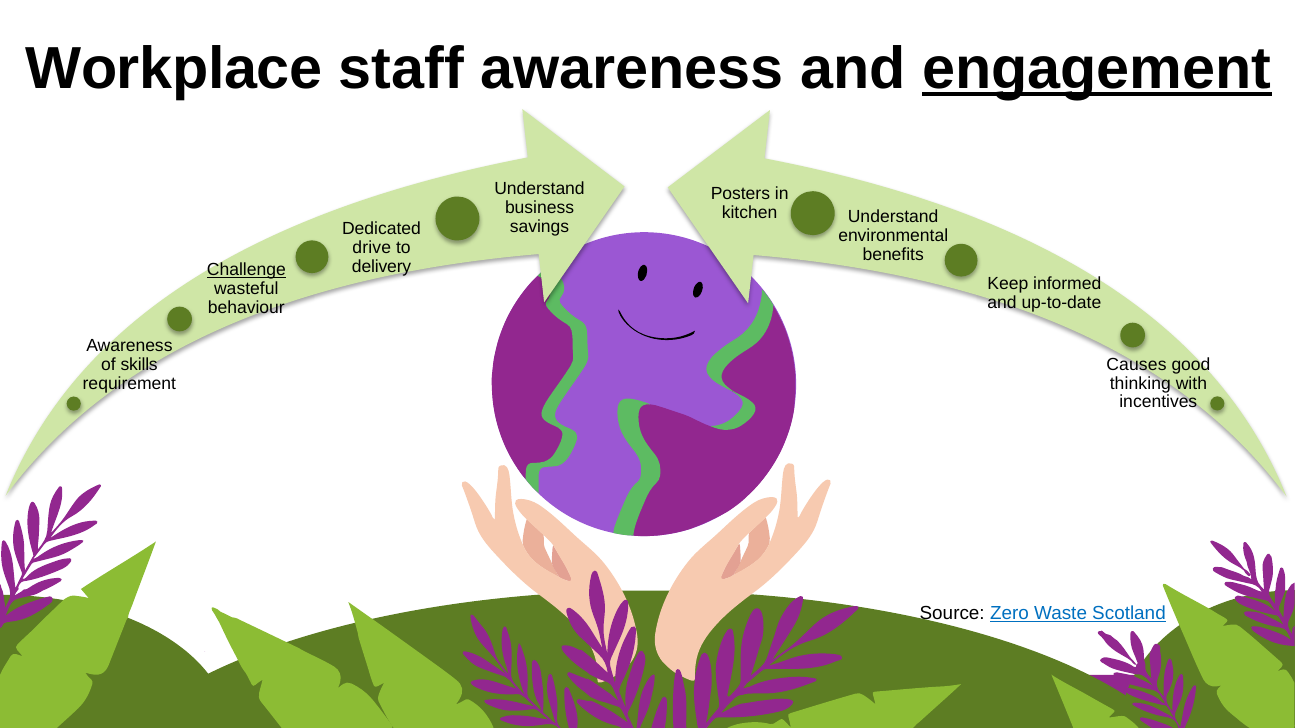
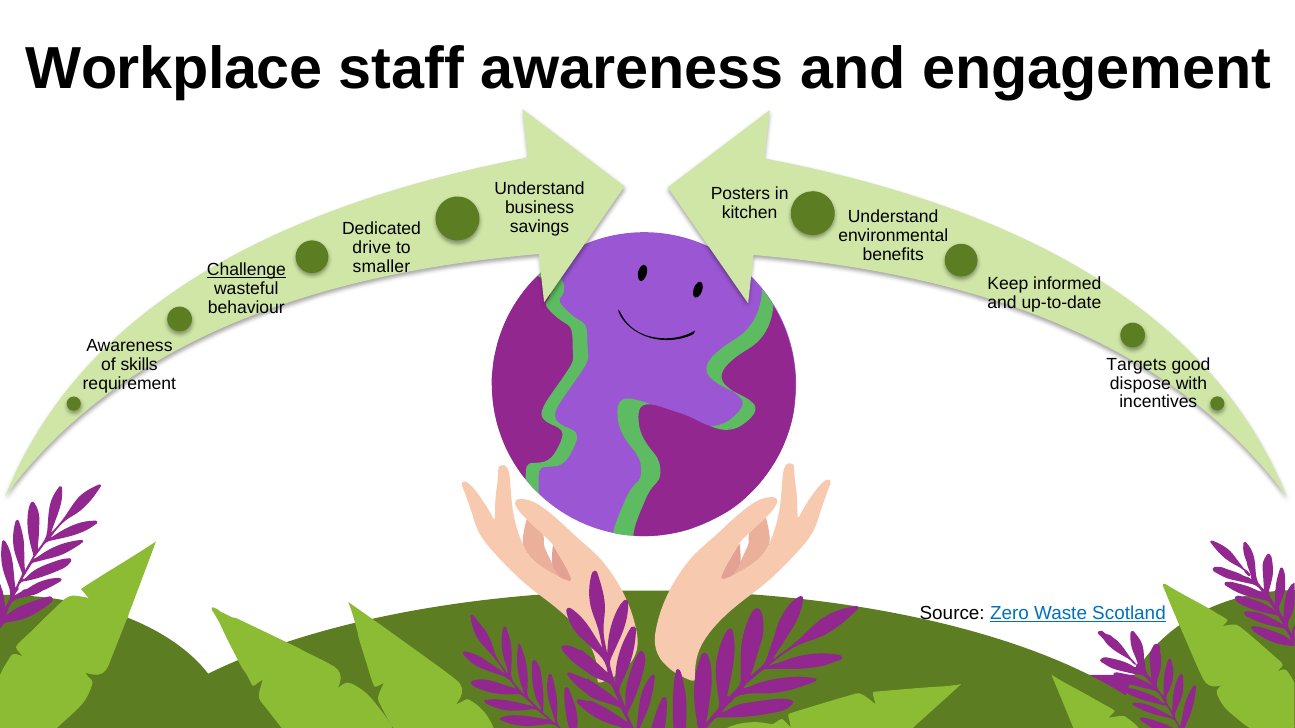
engagement underline: present -> none
delivery: delivery -> smaller
Causes: Causes -> Targets
thinking: thinking -> dispose
